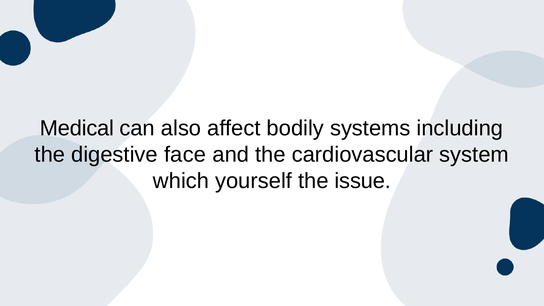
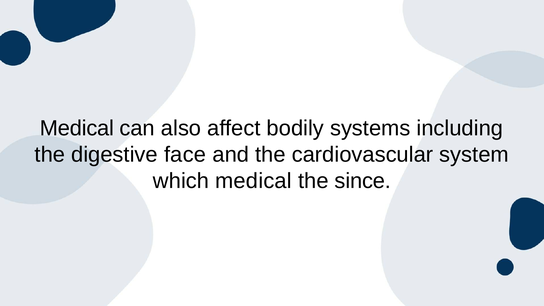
which yourself: yourself -> medical
issue: issue -> since
